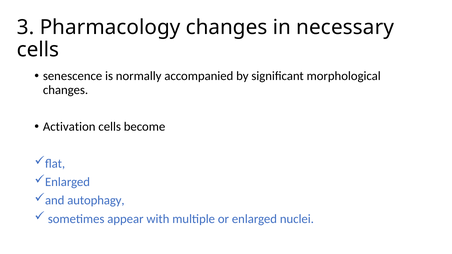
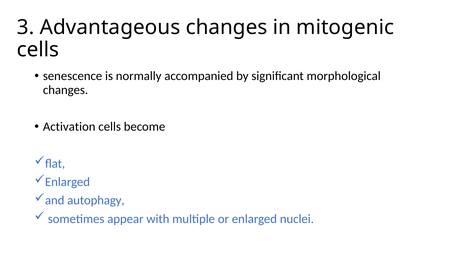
Pharmacology: Pharmacology -> Advantageous
necessary: necessary -> mitogenic
